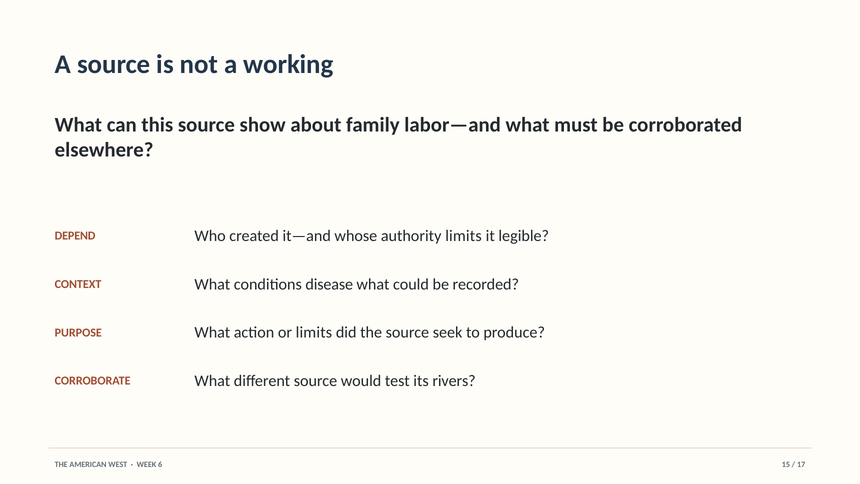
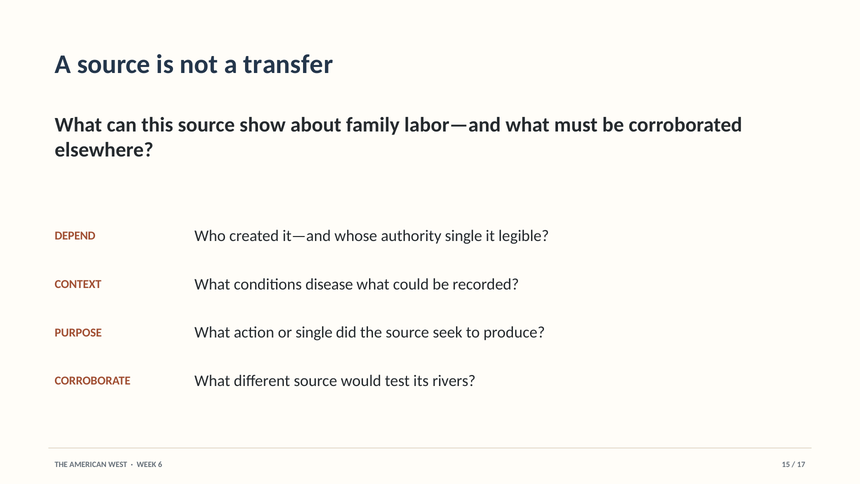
working: working -> transfer
authority limits: limits -> single
or limits: limits -> single
